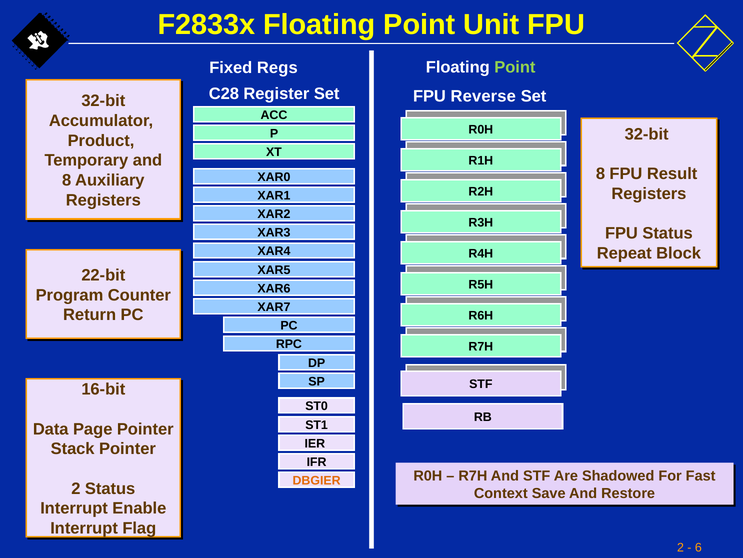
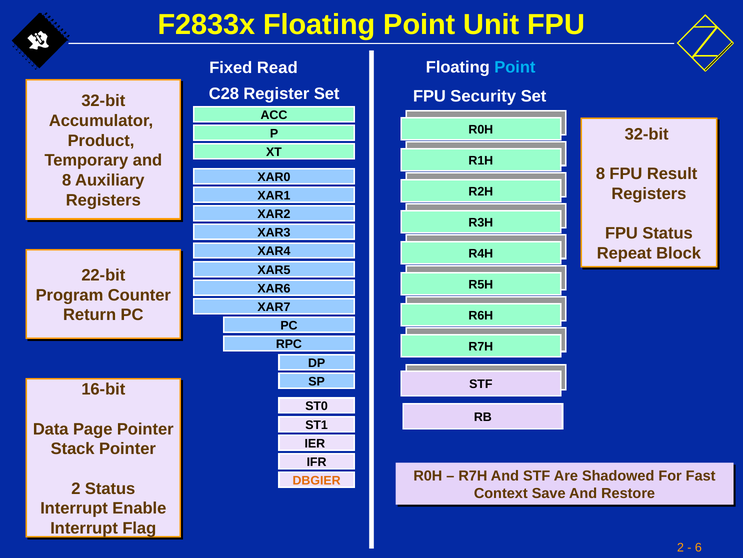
Regs: Regs -> Read
Point at (515, 67) colour: light green -> light blue
Reverse: Reverse -> Security
